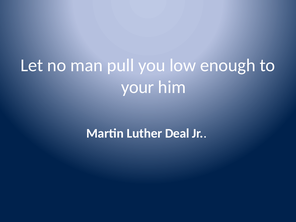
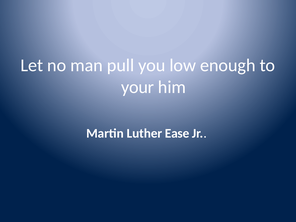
Deal: Deal -> Ease
